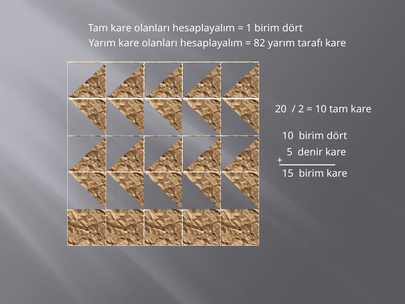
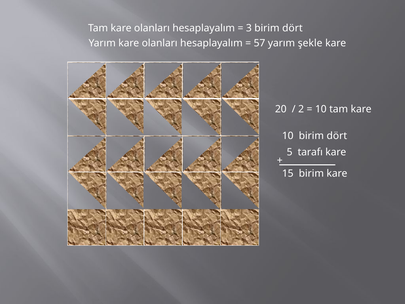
1: 1 -> 3
82: 82 -> 57
tarafı: tarafı -> şekle
denir: denir -> tarafı
